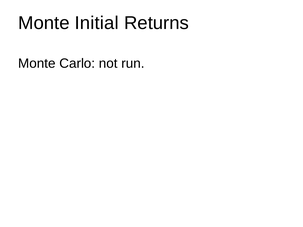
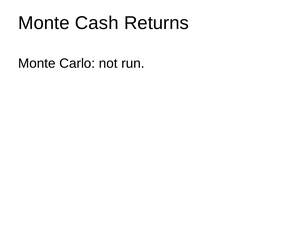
Initial: Initial -> Cash
